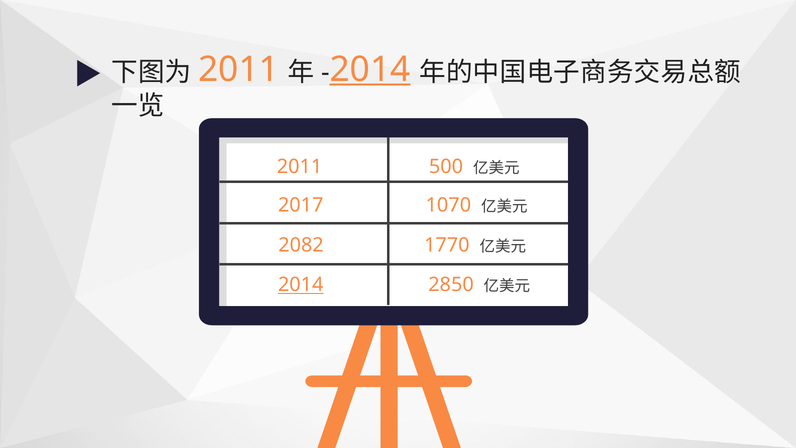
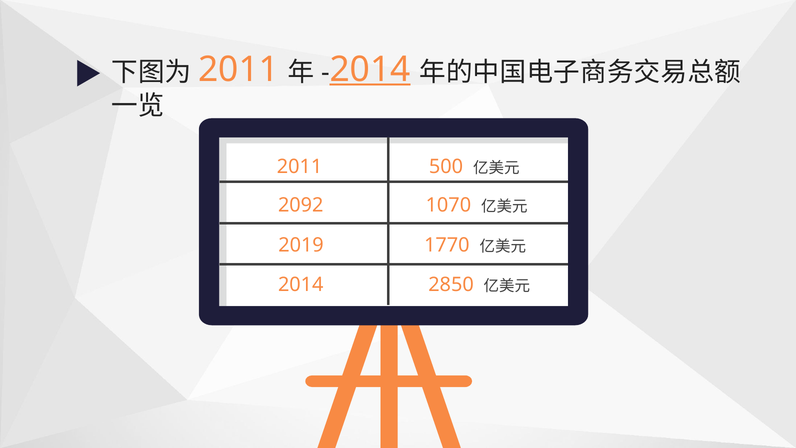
2017: 2017 -> 2092
2082: 2082 -> 2019
2014 at (301, 285) underline: present -> none
